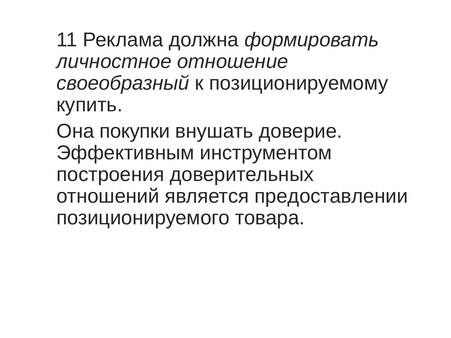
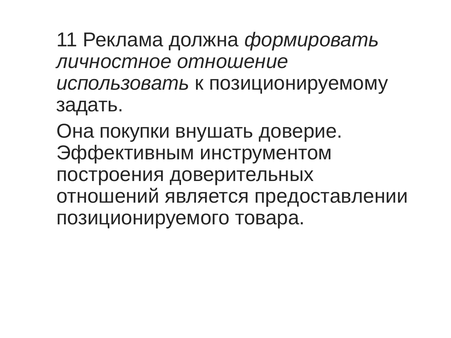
своеобразный: своеобразный -> использовать
купить: купить -> задать
